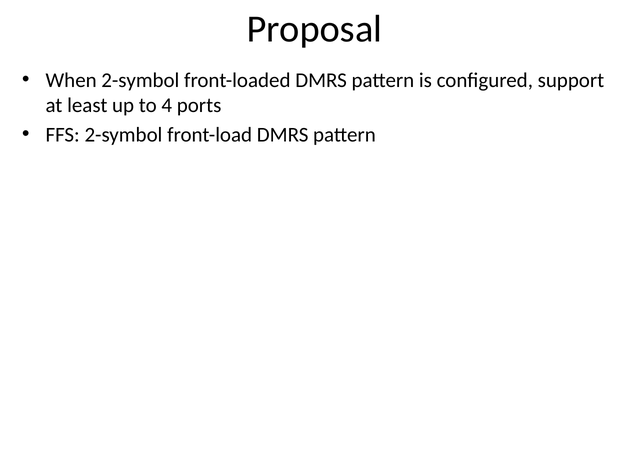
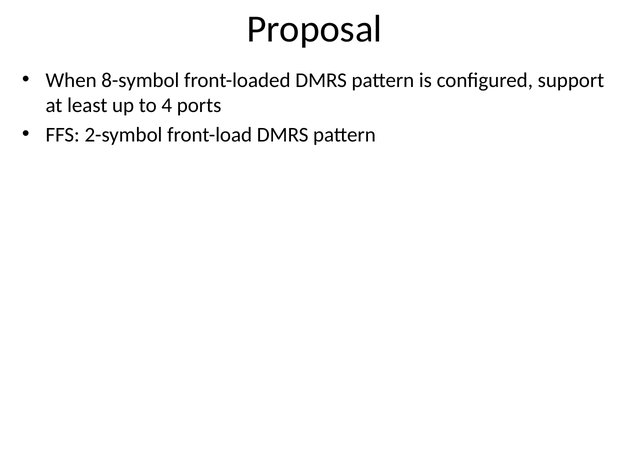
When 2-symbol: 2-symbol -> 8-symbol
